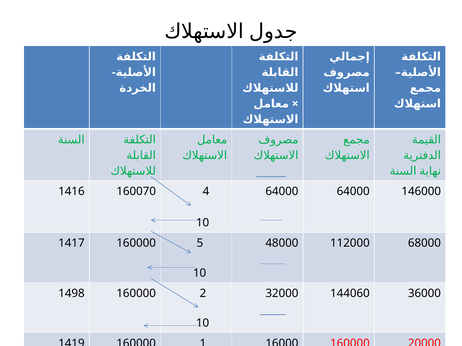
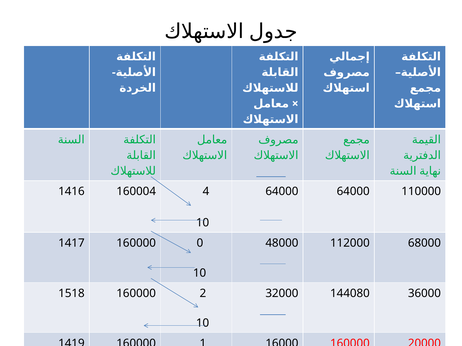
160070: 160070 -> 160004
146000: 146000 -> 110000
5: 5 -> 0
1498: 1498 -> 1518
144060: 144060 -> 144080
